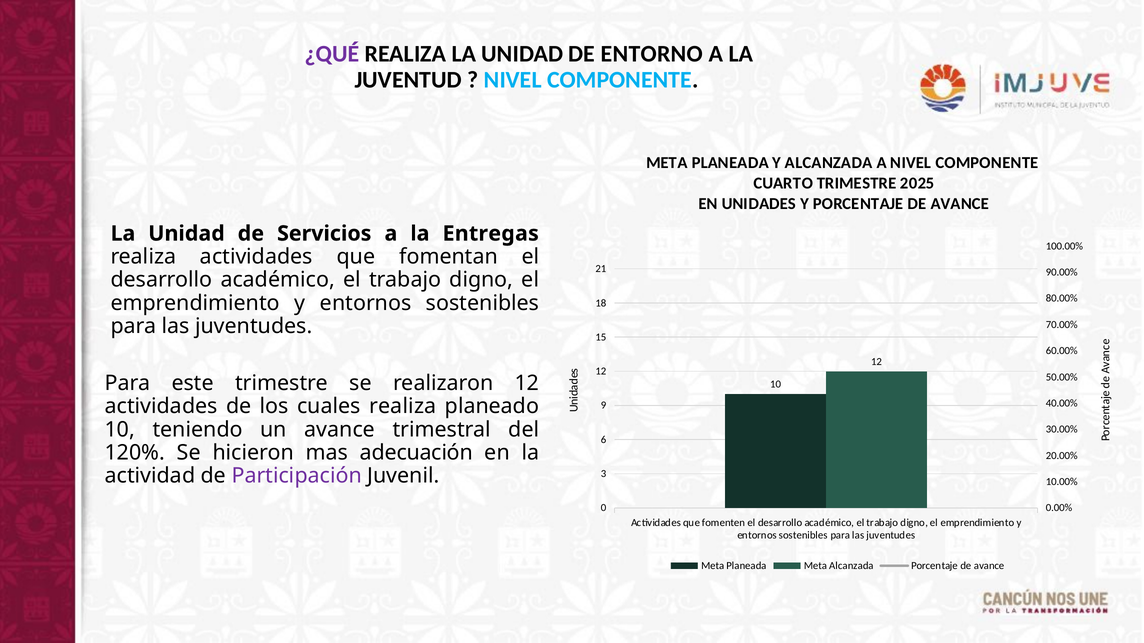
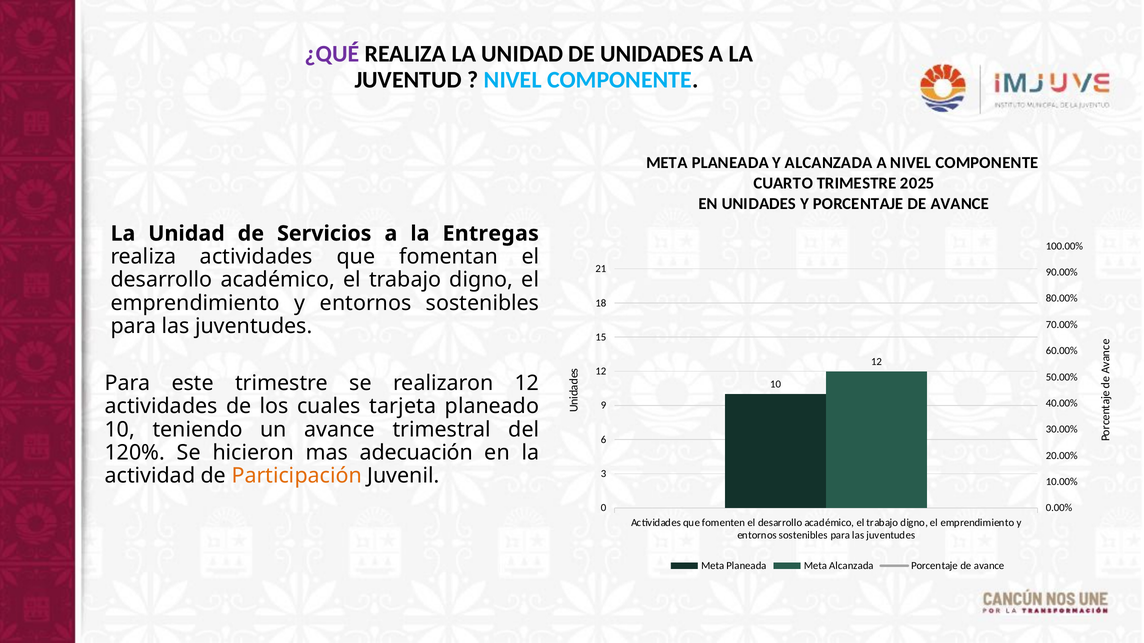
DE ENTORNO: ENTORNO -> UNIDADES
cuales realiza: realiza -> tarjeta
Participación colour: purple -> orange
